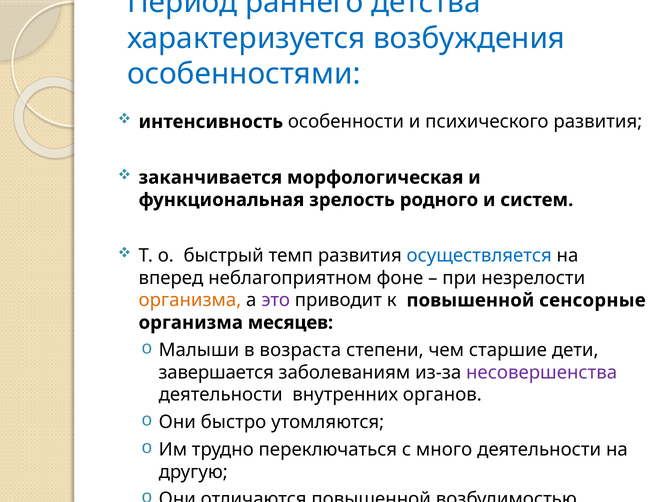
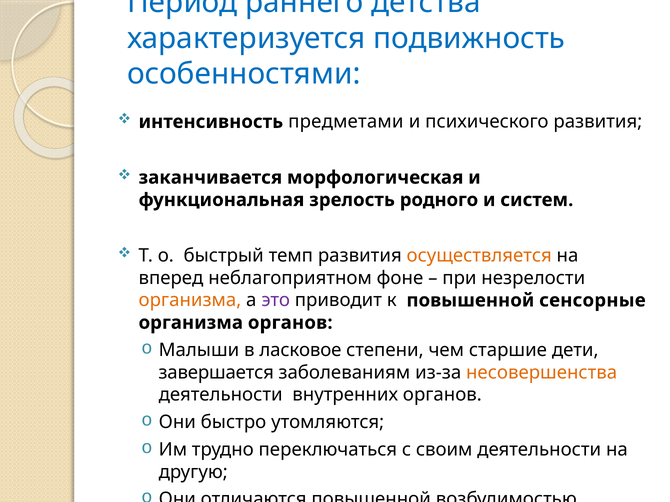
возбуждения: возбуждения -> подвижность
особенности: особенности -> предметами
осуществляется colour: blue -> orange
организма месяцев: месяцев -> органов
возраста: возраста -> ласковое
несовершенства colour: purple -> orange
много: много -> своим
